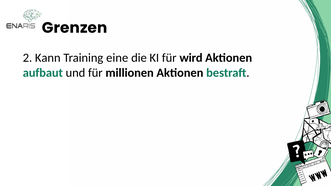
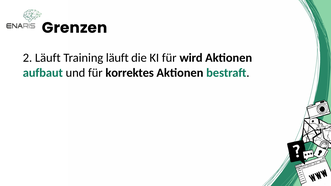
2 Kann: Kann -> Läuft
Training eine: eine -> läuft
millionen: millionen -> korrektes
